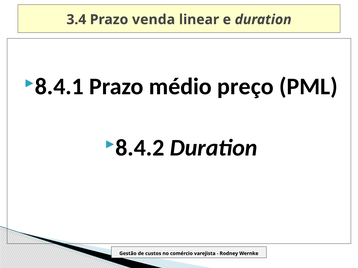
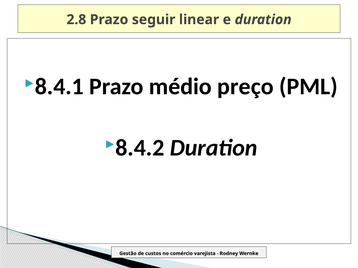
3.4: 3.4 -> 2.8
venda: venda -> seguir
